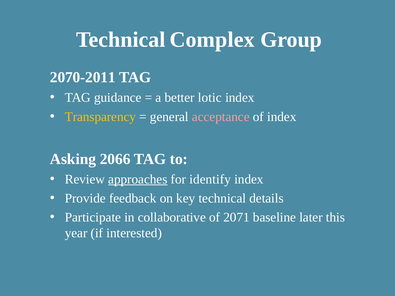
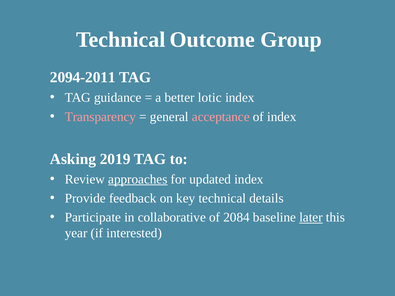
Complex: Complex -> Outcome
2070-2011: 2070-2011 -> 2094-2011
Transparency colour: yellow -> pink
2066: 2066 -> 2019
identify: identify -> updated
2071: 2071 -> 2084
later underline: none -> present
